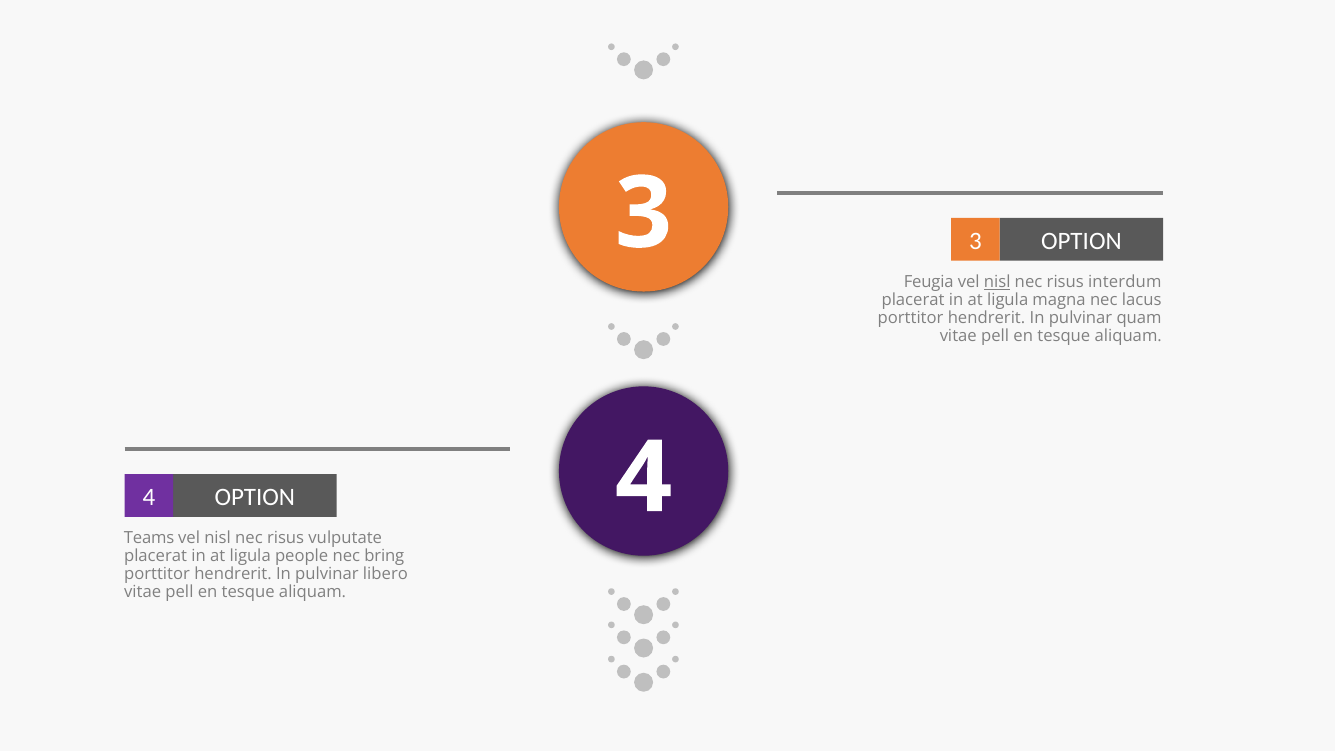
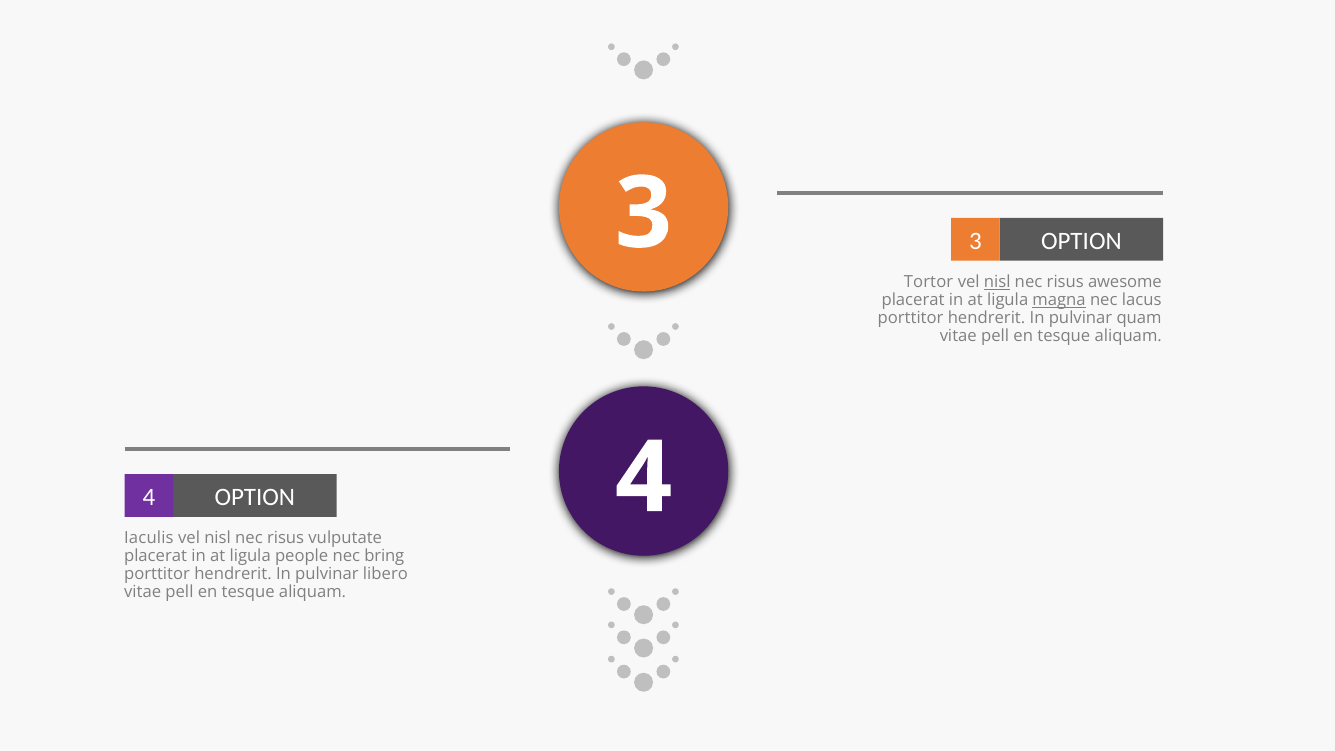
Feugia: Feugia -> Tortor
interdum: interdum -> awesome
magna underline: none -> present
Teams: Teams -> Iaculis
